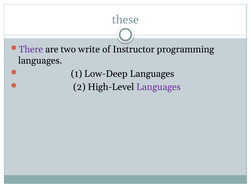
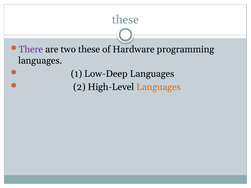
two write: write -> these
Instructor: Instructor -> Hardware
Languages at (159, 87) colour: purple -> orange
